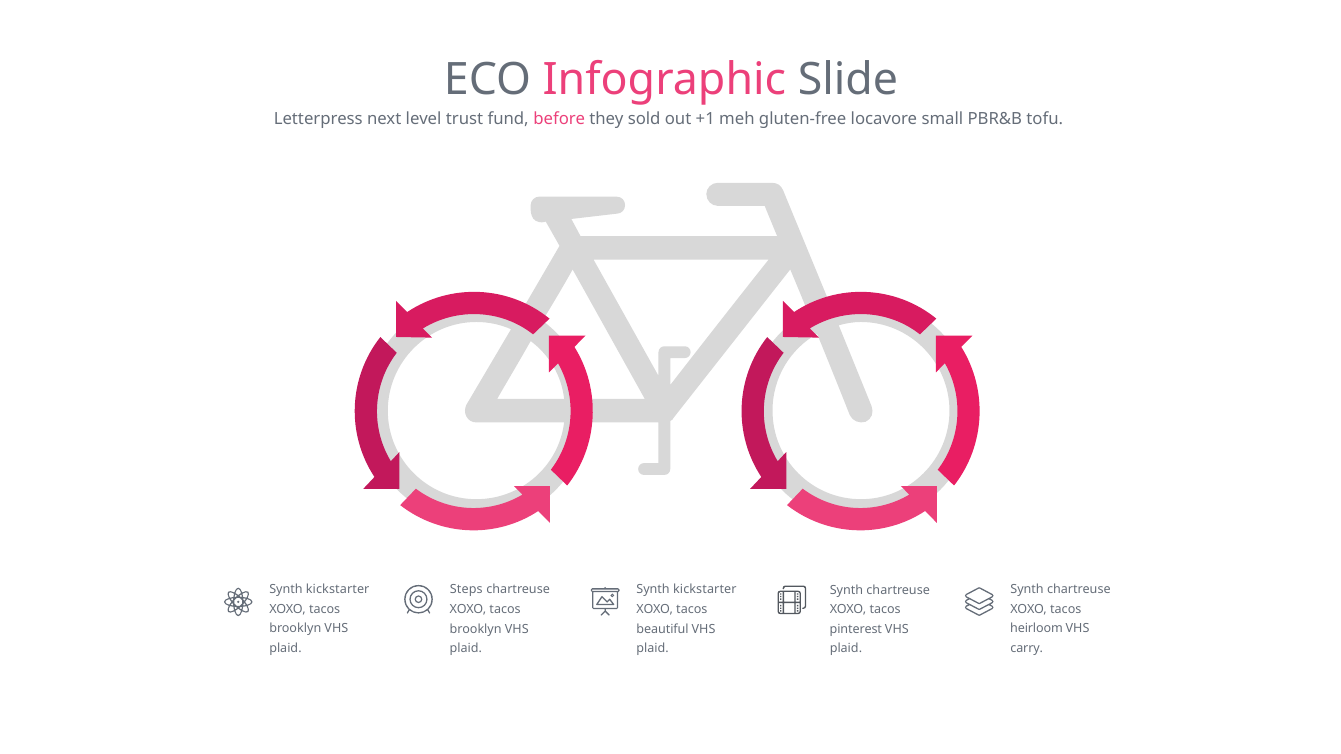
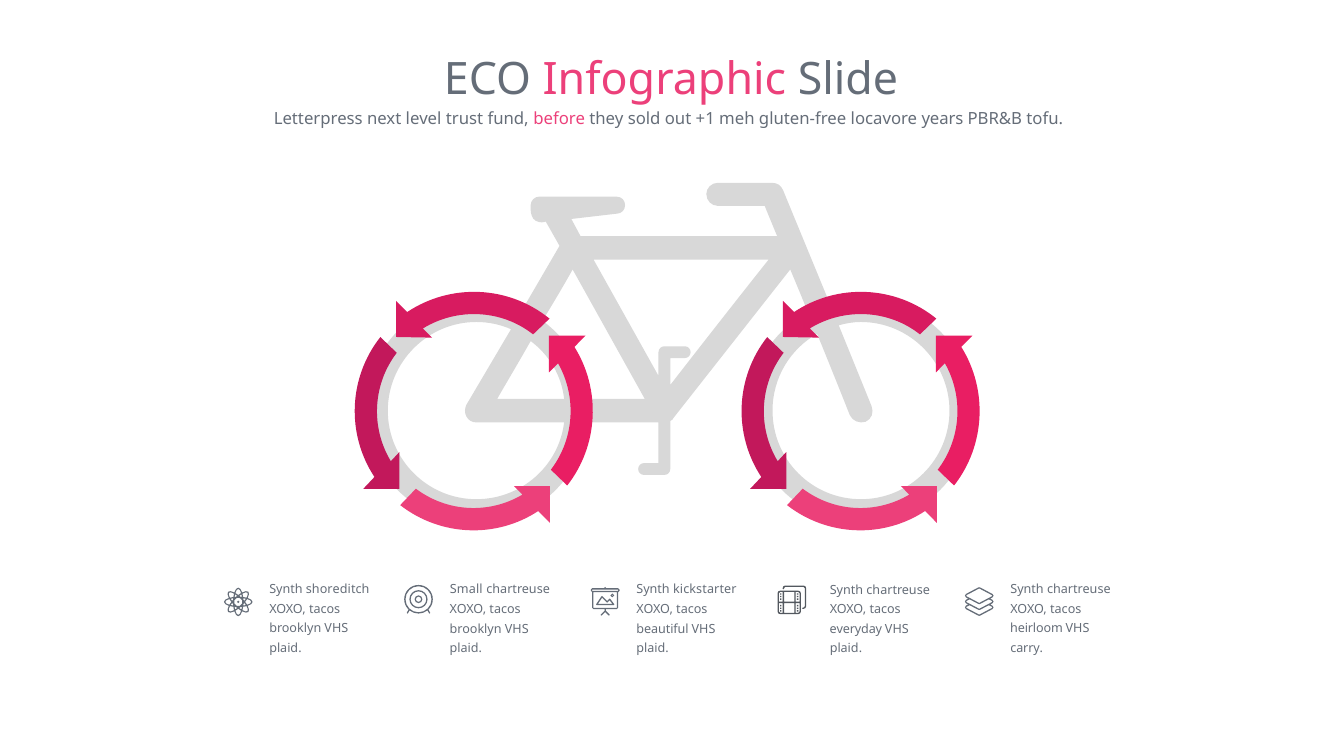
small: small -> years
kickstarter at (338, 590): kickstarter -> shoreditch
Steps: Steps -> Small
pinterest: pinterest -> everyday
